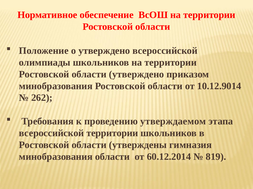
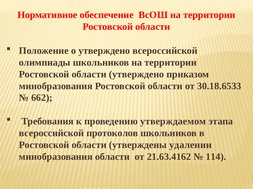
10.12.9014: 10.12.9014 -> 30.18.6533
262: 262 -> 662
всероссийской территории: территории -> протоколов
гимназия: гимназия -> удалении
60.12.2014: 60.12.2014 -> 21.63.4162
819: 819 -> 114
